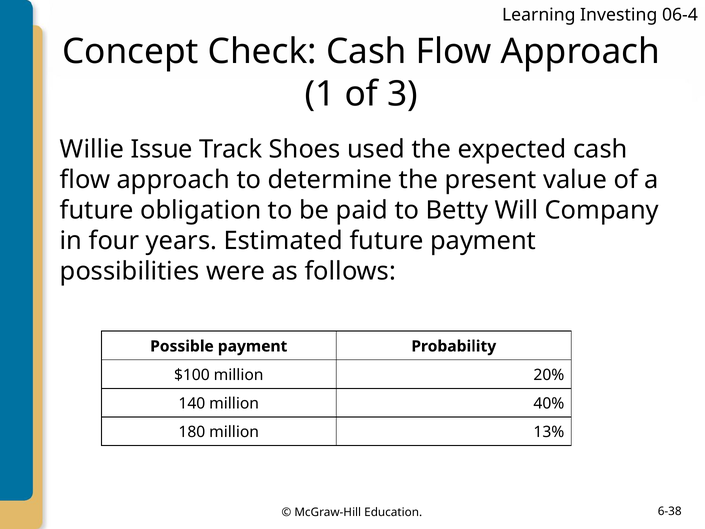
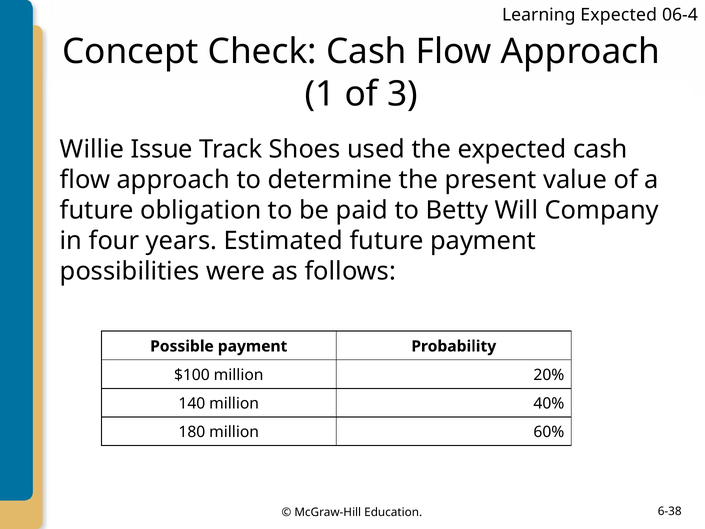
Learning Investing: Investing -> Expected
13%: 13% -> 60%
